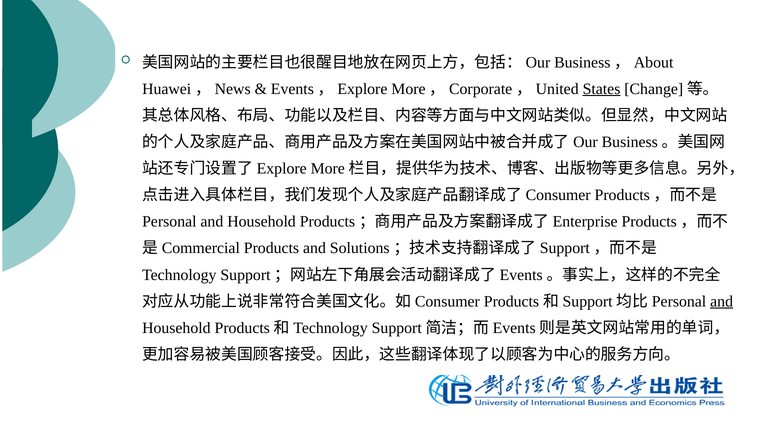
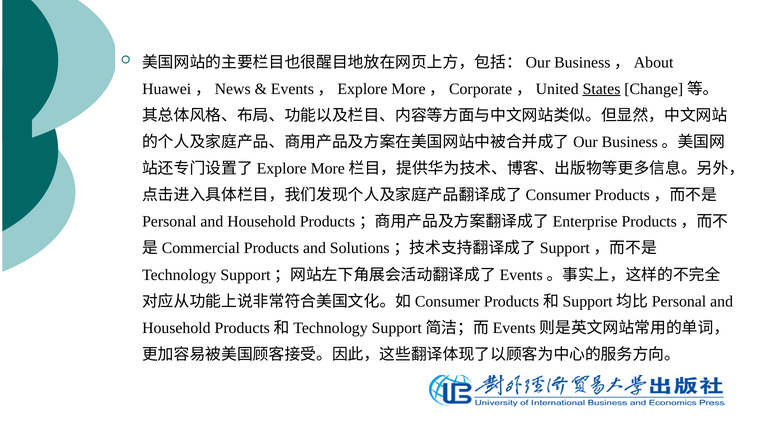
and at (722, 301) underline: present -> none
